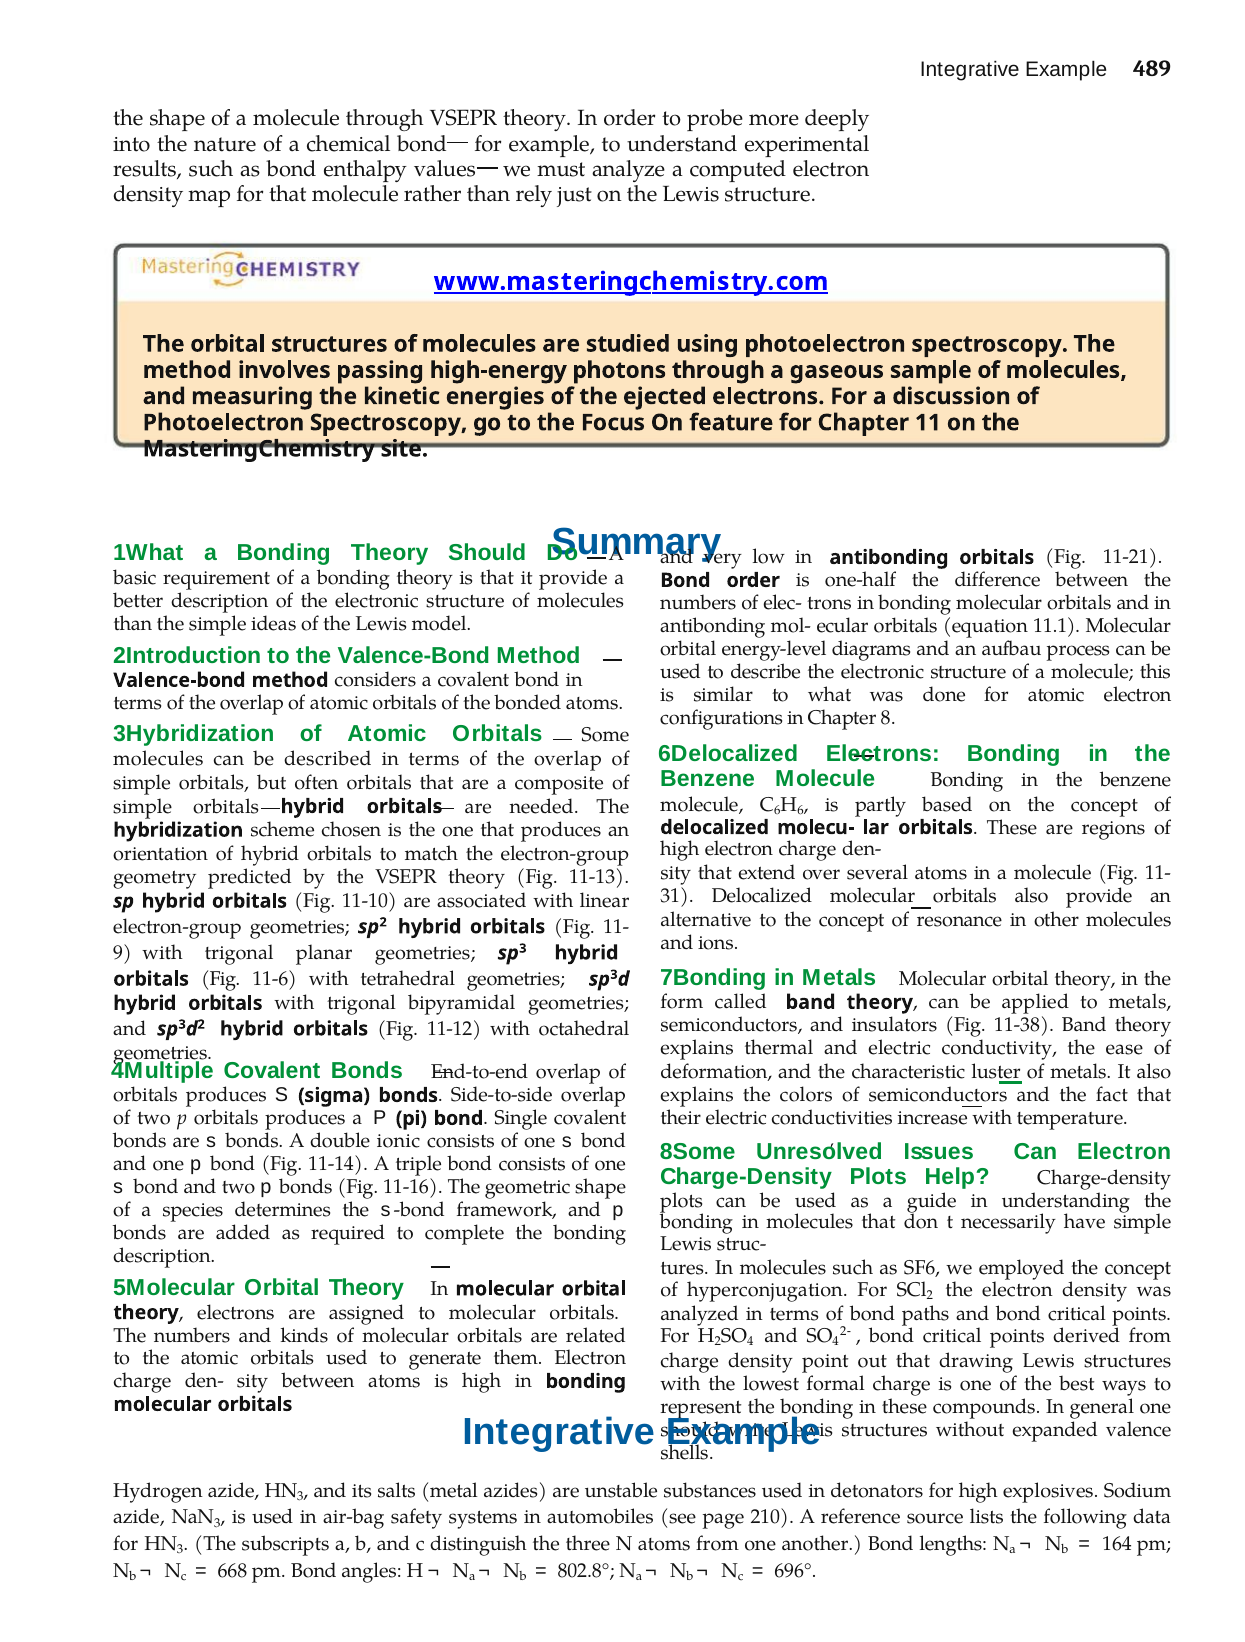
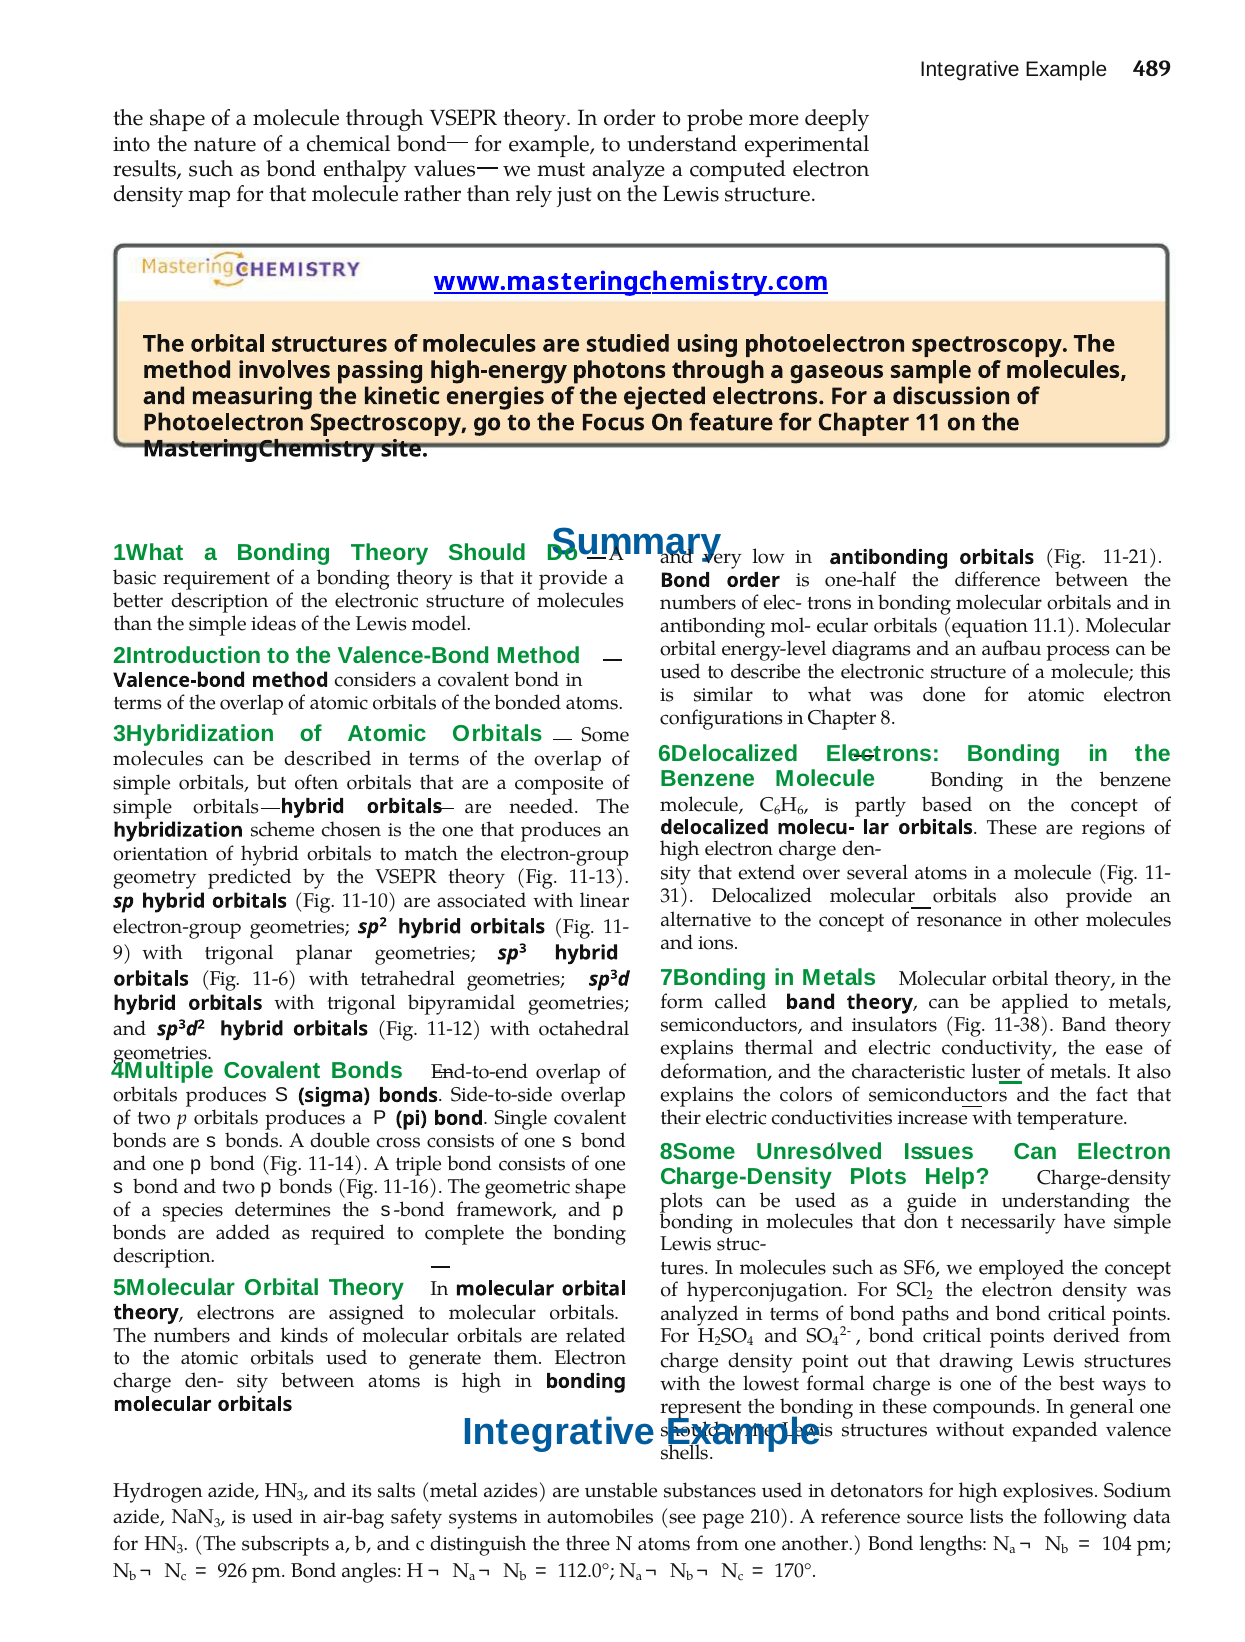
ionic: ionic -> cross
164: 164 -> 104
668: 668 -> 926
802.8°: 802.8° -> 112.0°
696°: 696° -> 170°
